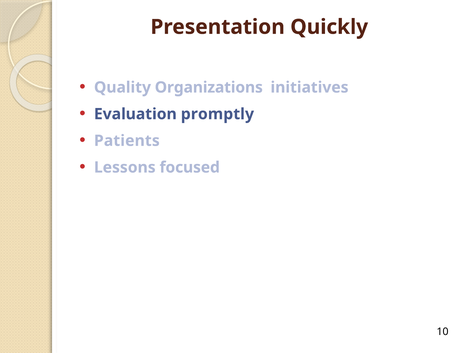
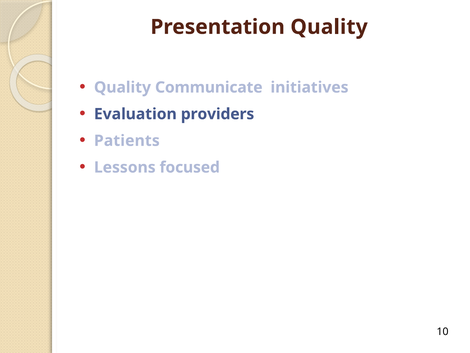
Presentation Quickly: Quickly -> Quality
Organizations: Organizations -> Communicate
promptly: promptly -> providers
